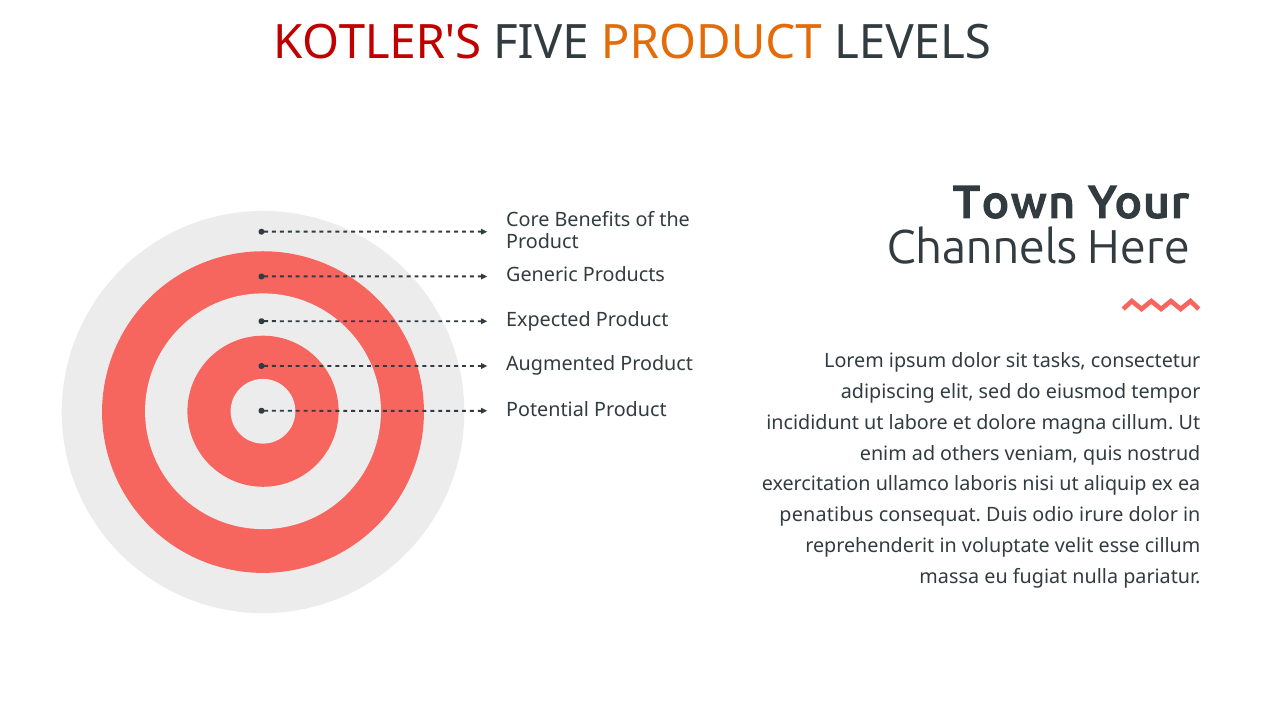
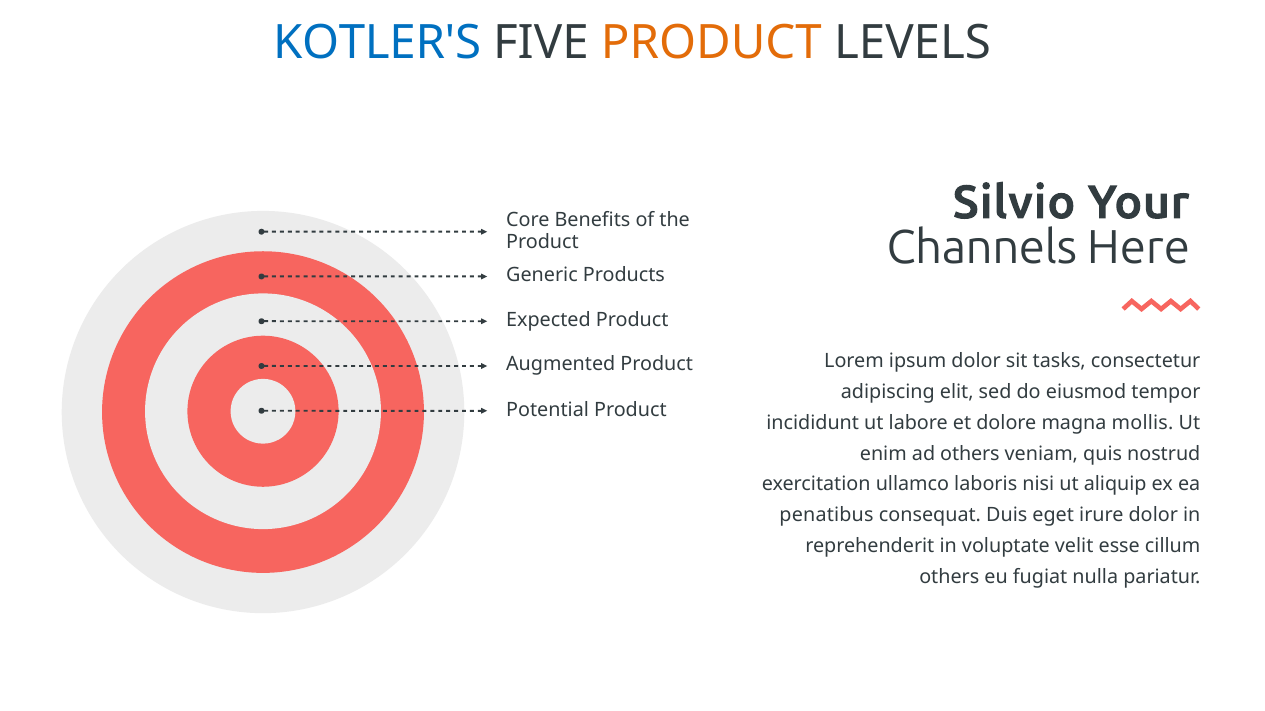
KOTLER'S colour: red -> blue
Town: Town -> Silvio
magna cillum: cillum -> mollis
odio: odio -> eget
massa at (949, 577): massa -> others
